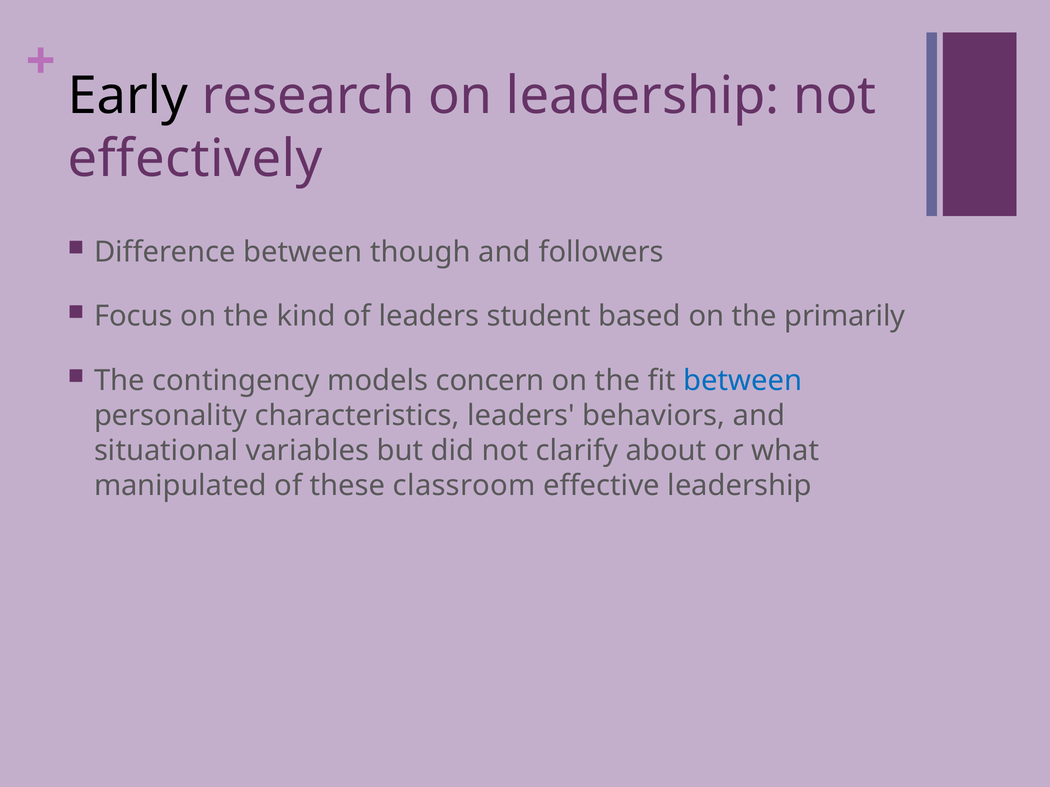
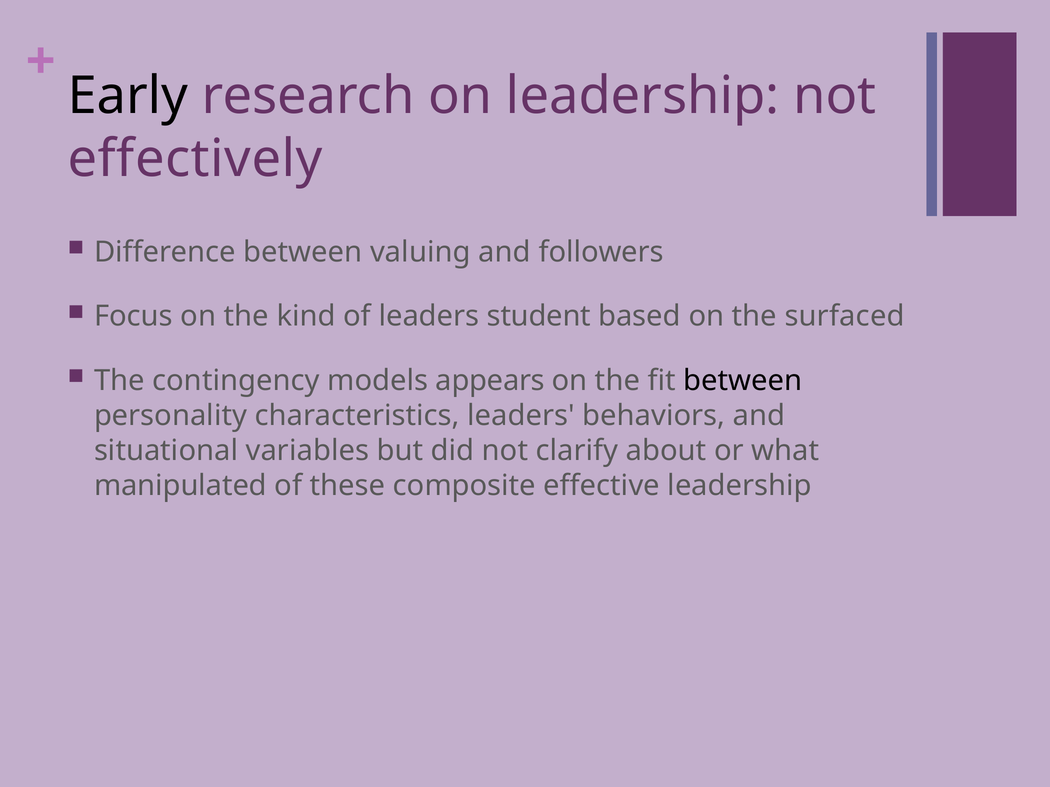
though: though -> valuing
primarily: primarily -> surfaced
concern: concern -> appears
between at (743, 381) colour: blue -> black
classroom: classroom -> composite
